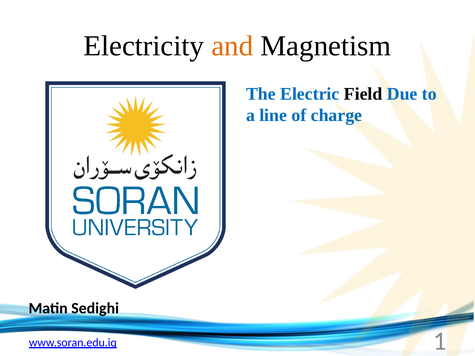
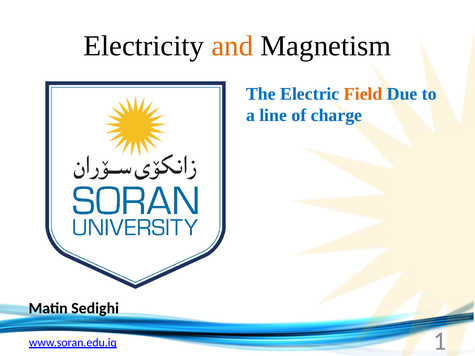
Field colour: black -> orange
